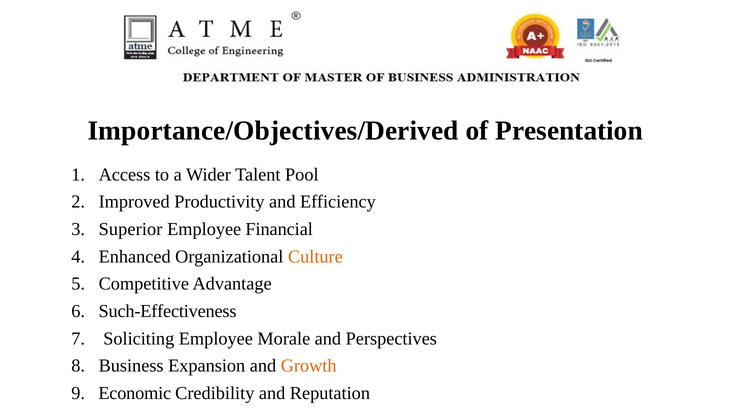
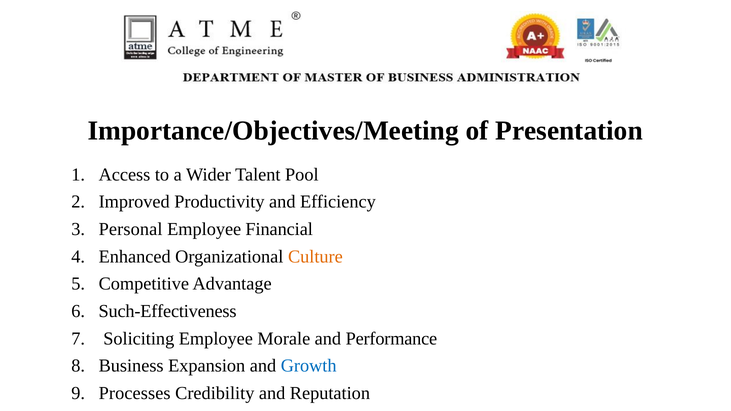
Importance/Objectives/Derived: Importance/Objectives/Derived -> Importance/Objectives/Meeting
Superior: Superior -> Personal
Perspectives: Perspectives -> Performance
Growth colour: orange -> blue
Economic: Economic -> Processes
